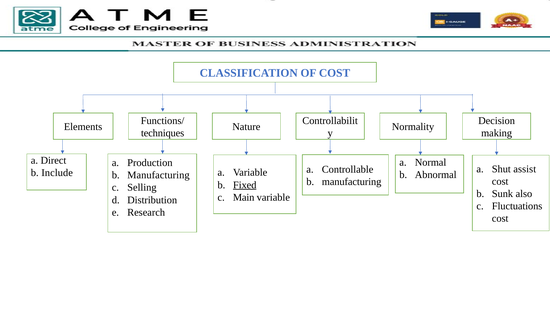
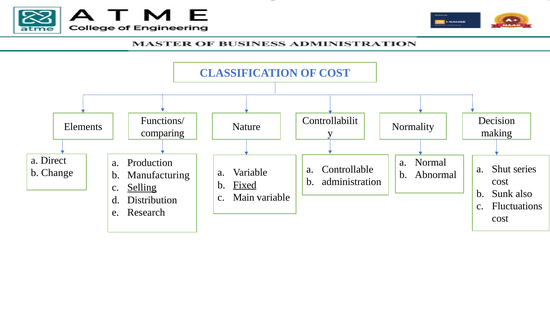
techniques: techniques -> comparing
assist: assist -> series
Include: Include -> Change
manufacturing at (352, 181): manufacturing -> administration
Selling underline: none -> present
